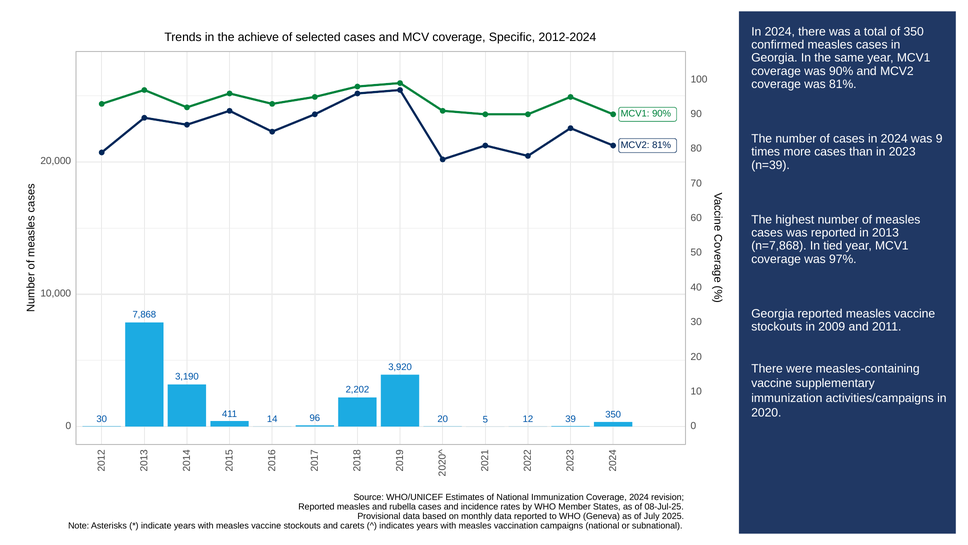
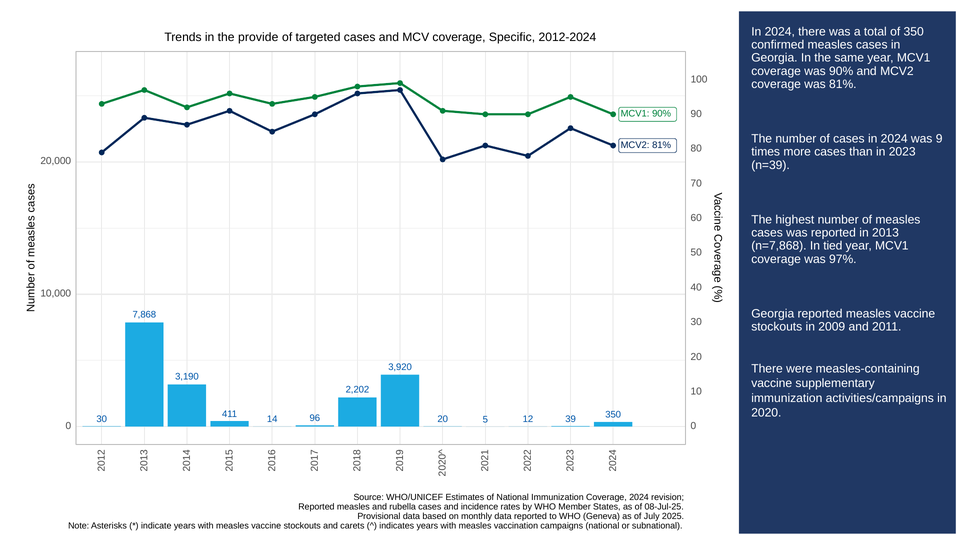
achieve: achieve -> provide
selected: selected -> targeted
